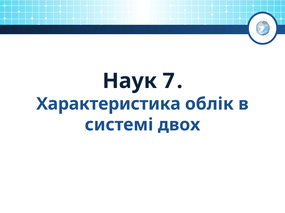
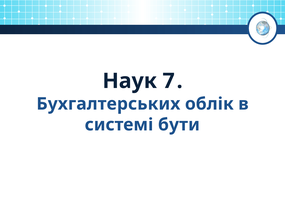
Характеристика: Характеристика -> Бухгалтерських
двох: двох -> бути
